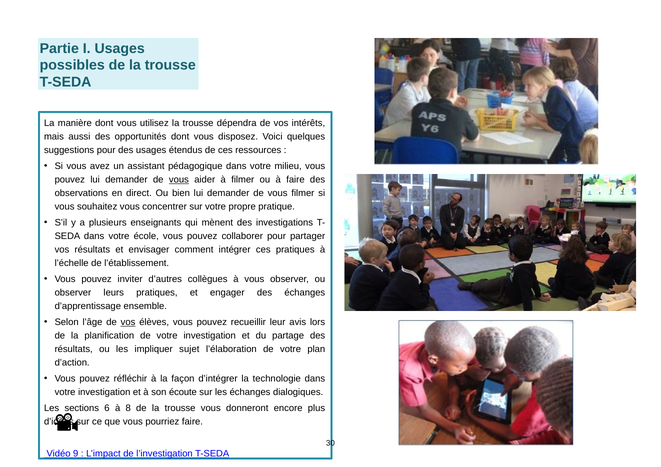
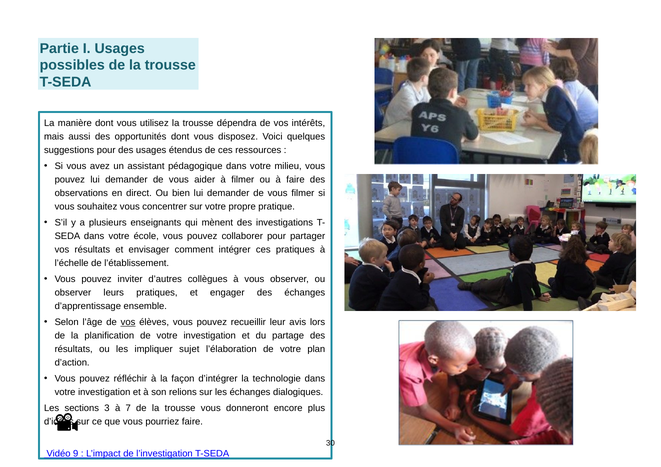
vous at (179, 180) underline: present -> none
écoute: écoute -> relions
6: 6 -> 3
8: 8 -> 7
